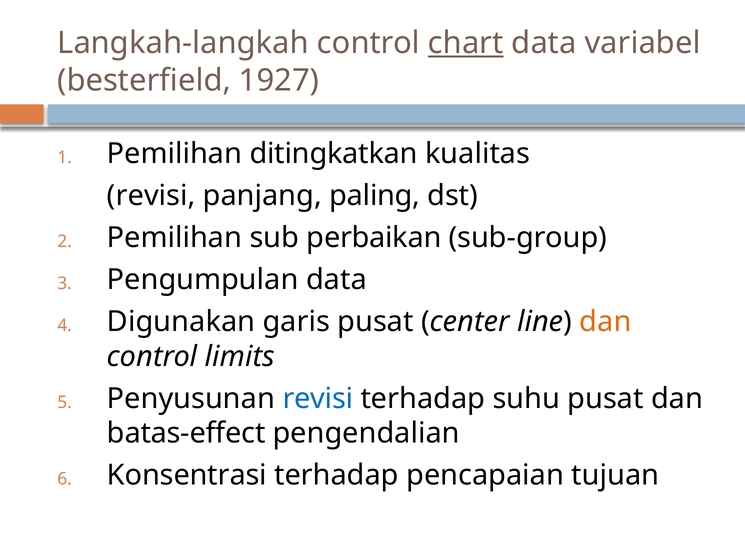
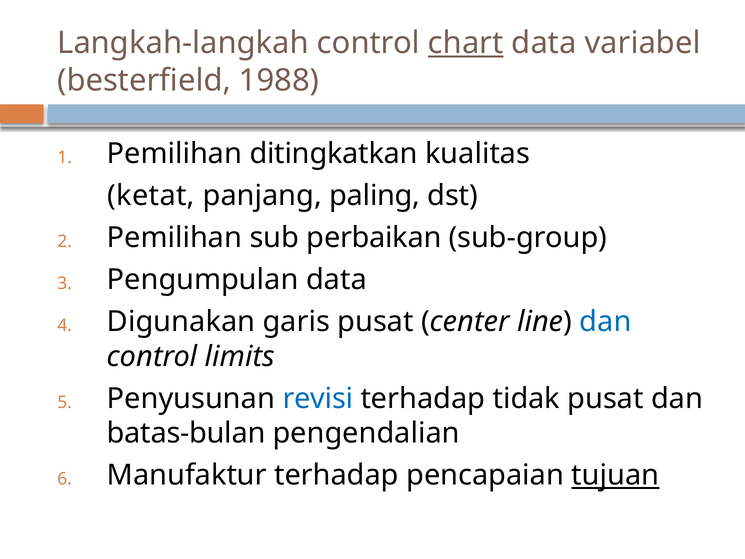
1927: 1927 -> 1988
revisi at (151, 195): revisi -> ketat
dan at (605, 322) colour: orange -> blue
suhu: suhu -> tidak
batas-effect: batas-effect -> batas-bulan
Konsentrasi: Konsentrasi -> Manufaktur
tujuan underline: none -> present
